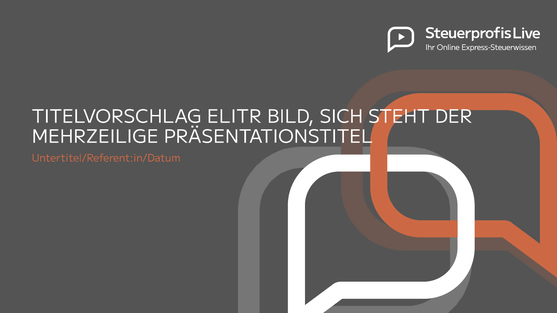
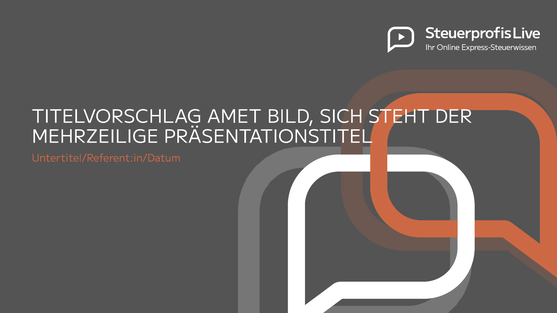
ELITR: ELITR -> AMET
